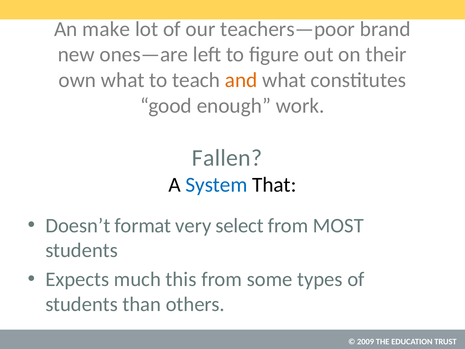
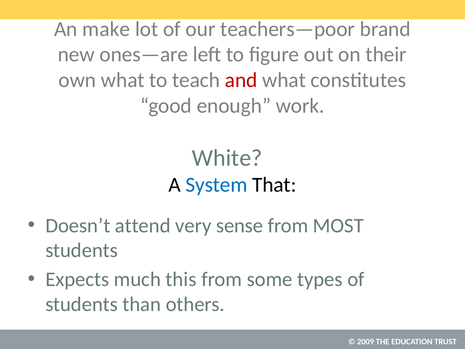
and colour: orange -> red
Fallen: Fallen -> White
format: format -> attend
select: select -> sense
